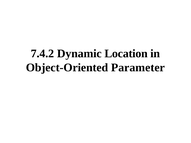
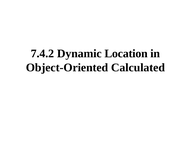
Parameter: Parameter -> Calculated
